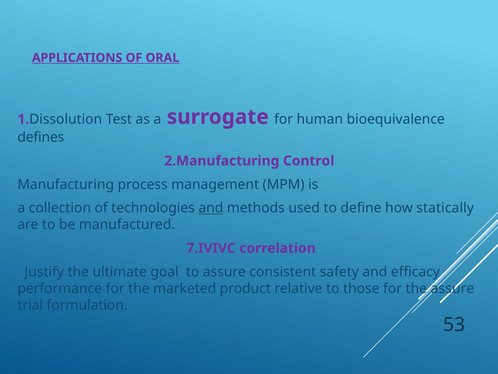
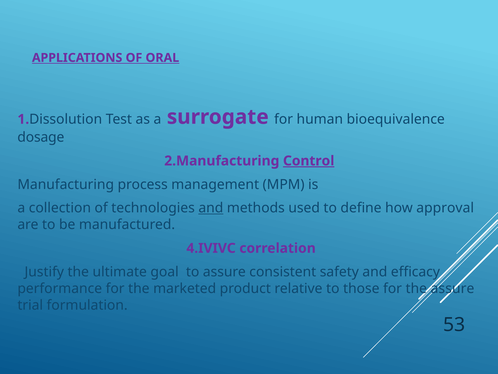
defines: defines -> dosage
Control underline: none -> present
statically: statically -> approval
7.IVIVC: 7.IVIVC -> 4.IVIVC
